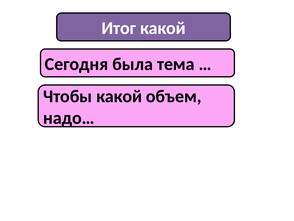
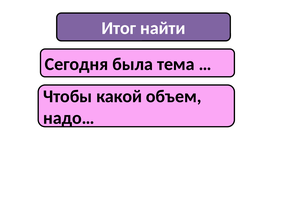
Итог какой: какой -> найти
